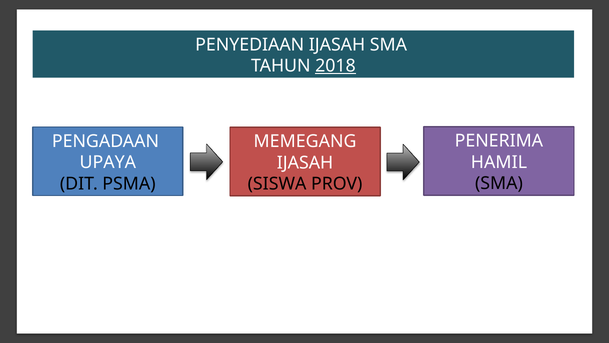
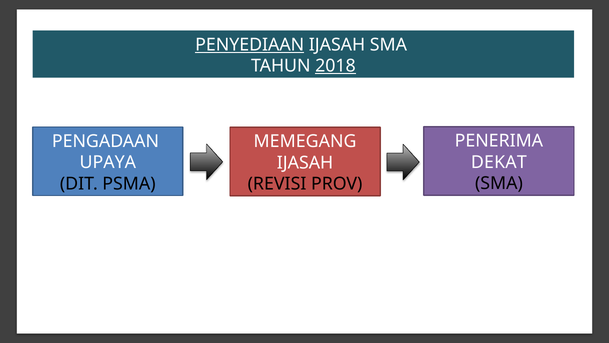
PENYEDIAAN underline: none -> present
HAMIL: HAMIL -> DEKAT
SISWA: SISWA -> REVISI
